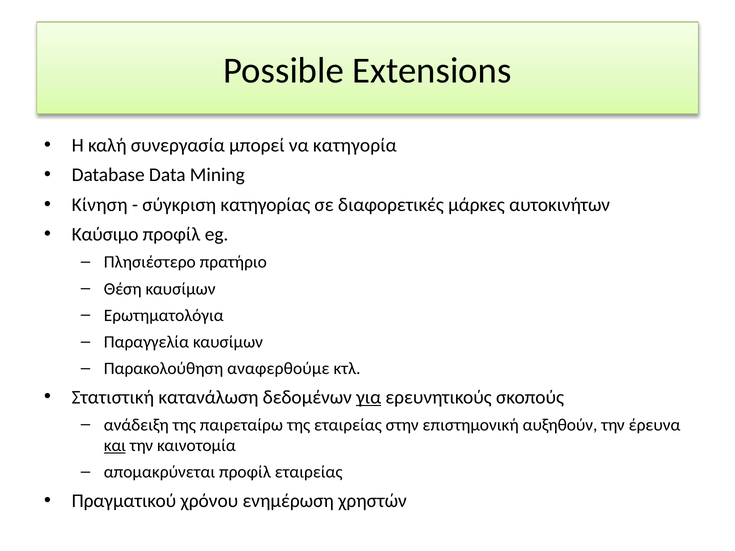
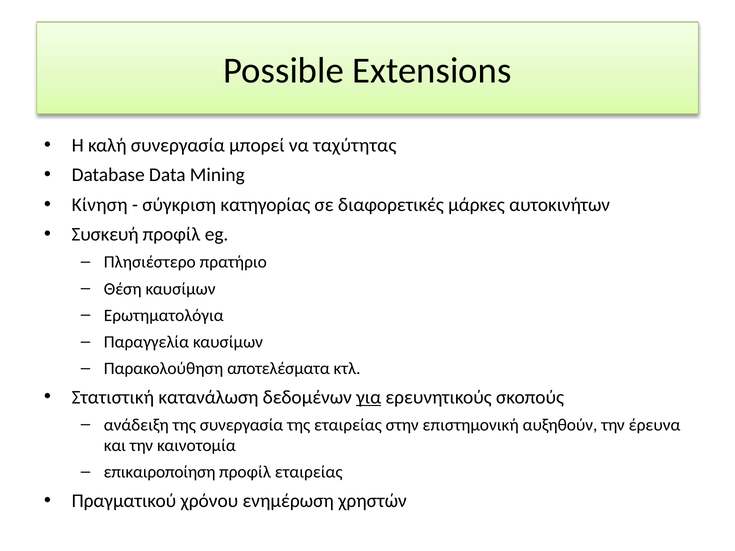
κατηγορία: κατηγορία -> ταχύτητας
Καύσιμο: Καύσιμο -> Συσκευή
αναφερθούμε: αναφερθούμε -> αποτελέσματα
της παιρεταίρω: παιρεταίρω -> συνεργασία
και underline: present -> none
απομακρύνεται: απομακρύνεται -> επικαιροποίηση
